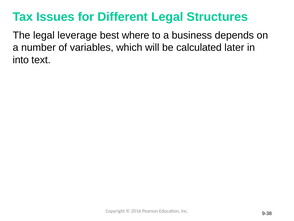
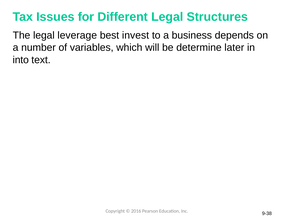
where: where -> invest
calculated: calculated -> determine
